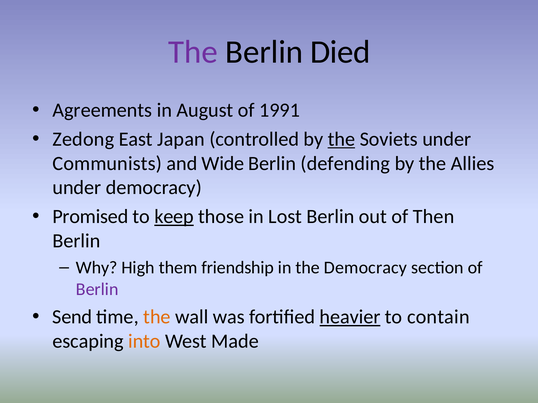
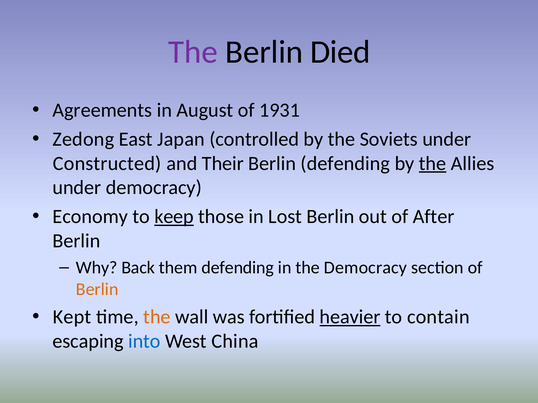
1991: 1991 -> 1931
the at (341, 139) underline: present -> none
Communists: Communists -> Constructed
Wide: Wide -> Their
the at (433, 164) underline: none -> present
Promised: Promised -> Economy
Then: Then -> After
High: High -> Back
them friendship: friendship -> defending
Berlin at (97, 290) colour: purple -> orange
Send: Send -> Kept
into colour: orange -> blue
Made: Made -> China
